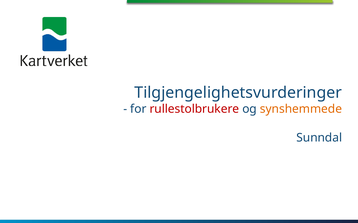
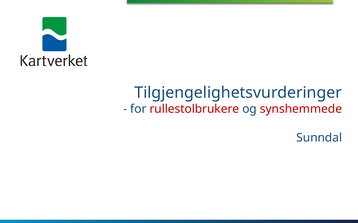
synshemmede colour: orange -> red
